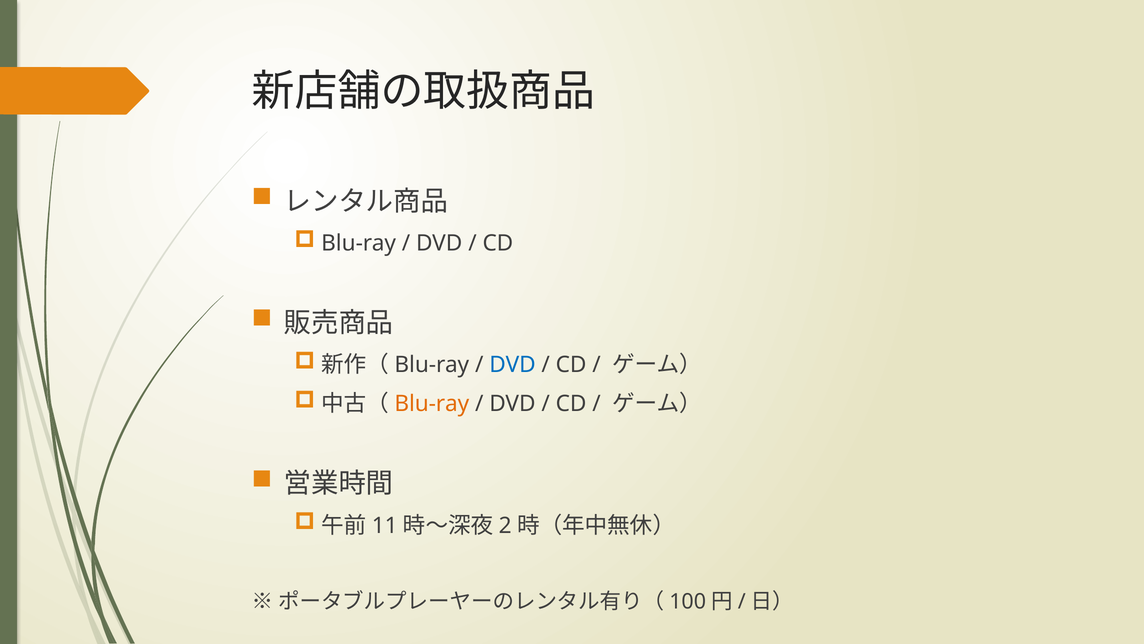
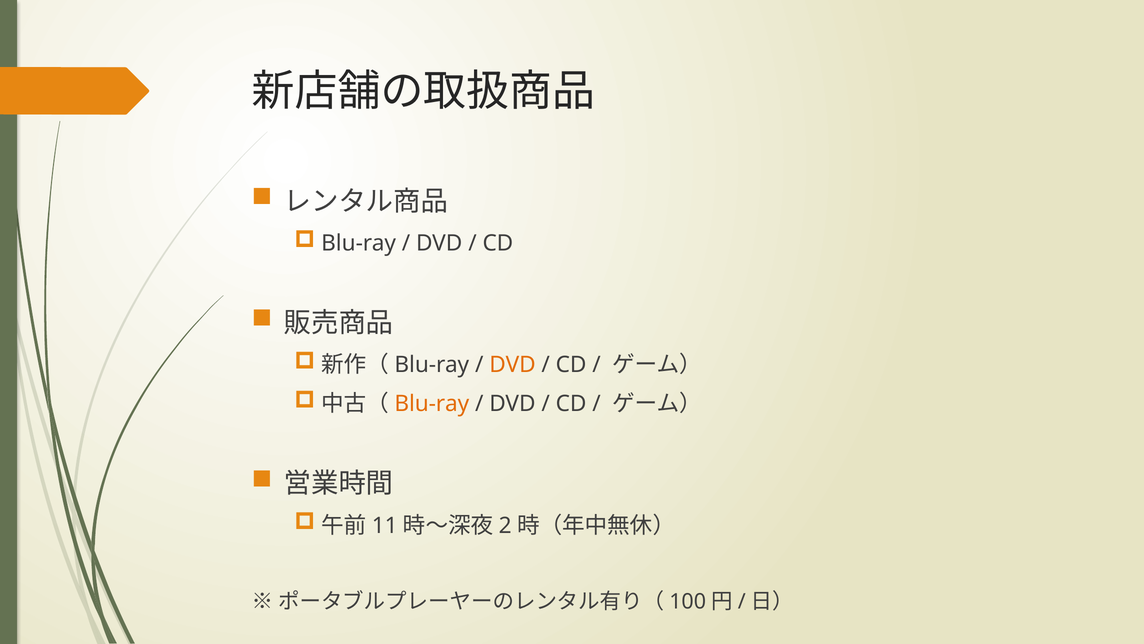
DVD at (512, 365) colour: blue -> orange
